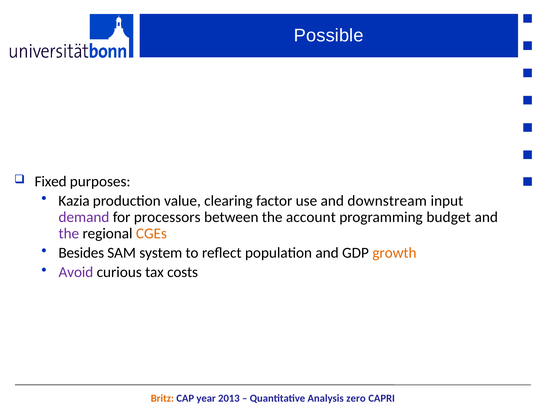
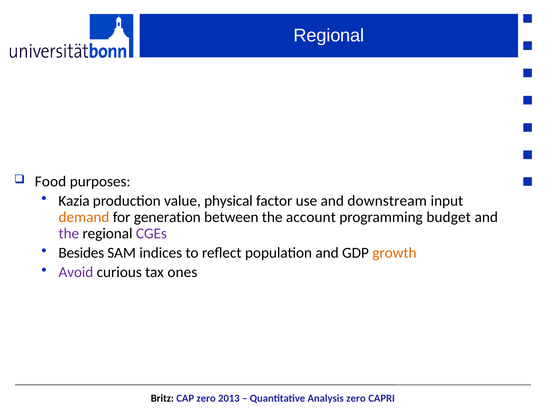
Possible at (329, 36): Possible -> Regional
Fixed: Fixed -> Food
clearing: clearing -> physical
demand colour: purple -> orange
processors: processors -> generation
CGEs colour: orange -> purple
system: system -> indices
costs: costs -> ones
Britz colour: orange -> black
CAP year: year -> zero
